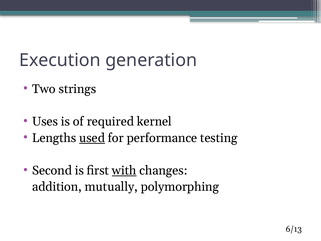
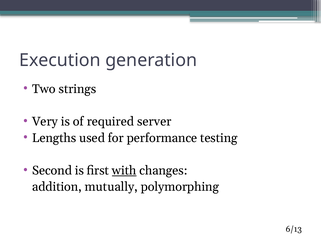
Uses: Uses -> Very
kernel: kernel -> server
used underline: present -> none
